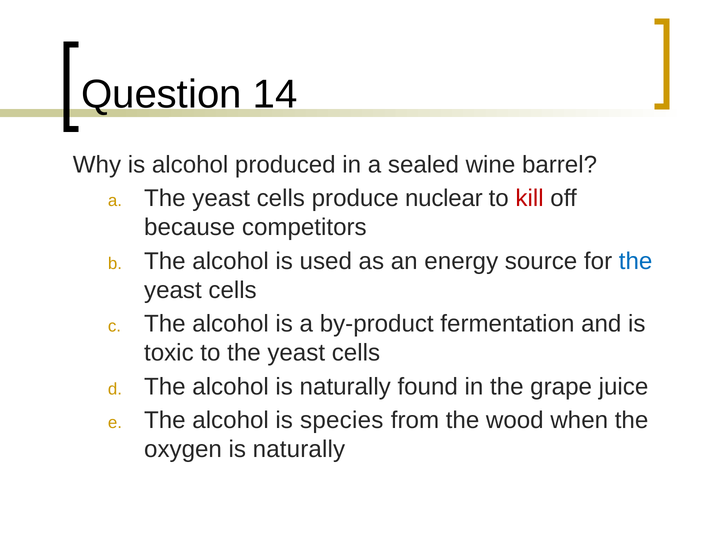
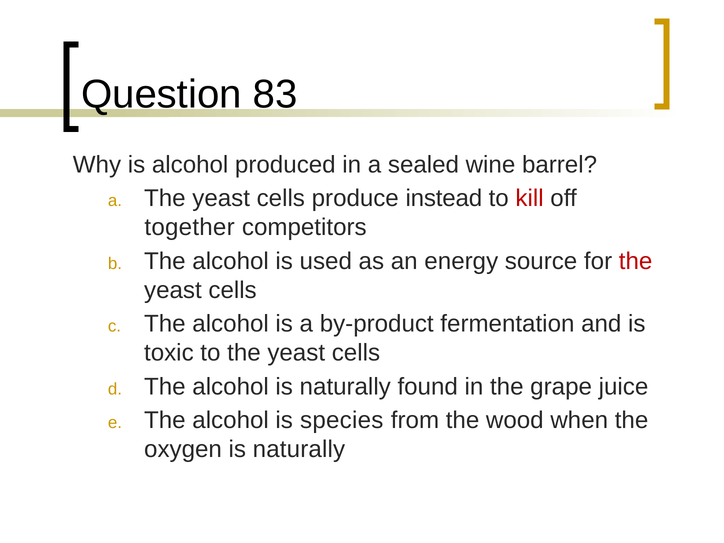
14: 14 -> 83
nuclear: nuclear -> instead
because: because -> together
the at (636, 261) colour: blue -> red
